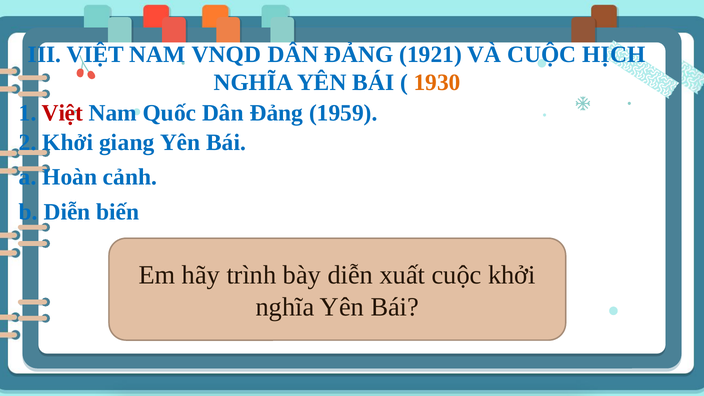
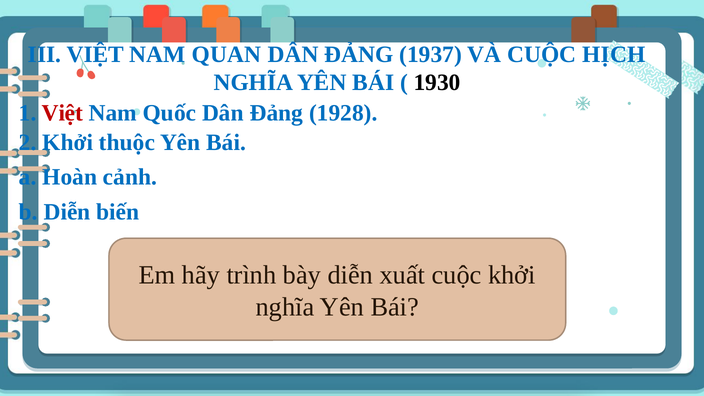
VNQD: VNQD -> QUAN
1921: 1921 -> 1937
1930 colour: orange -> black
1959: 1959 -> 1928
giang: giang -> thuộc
